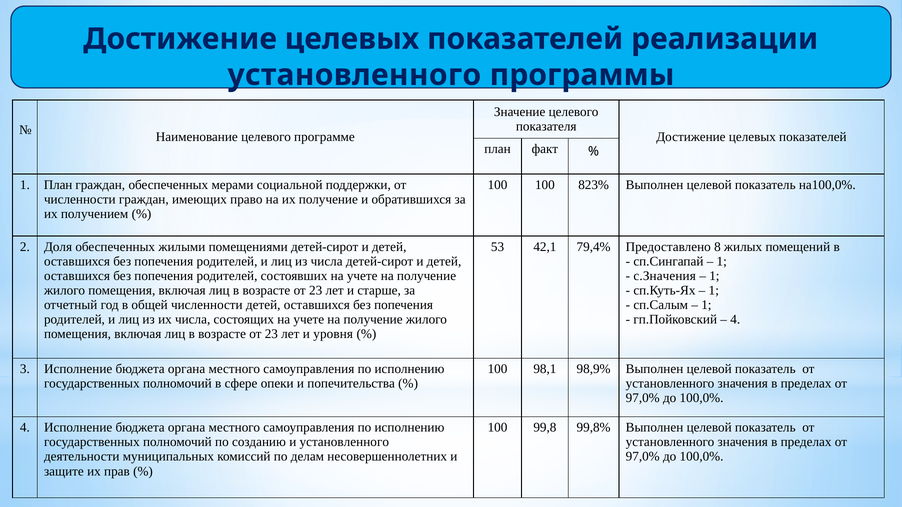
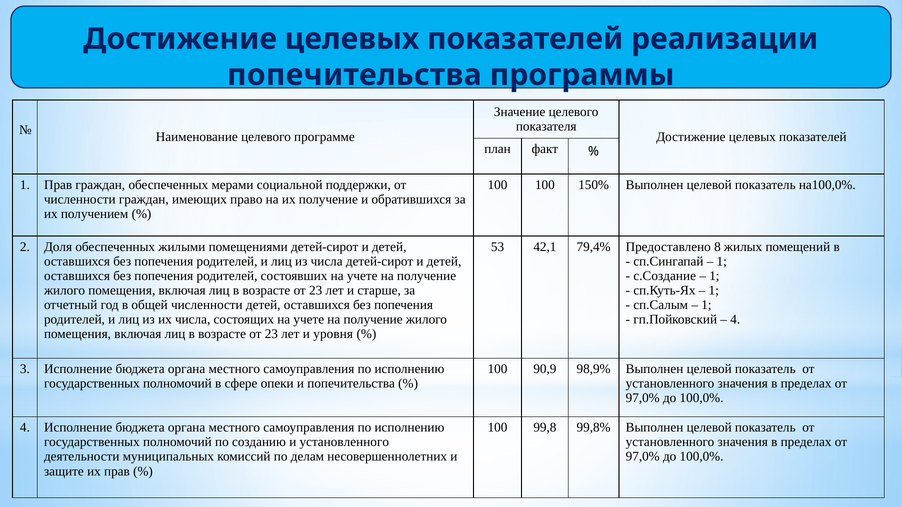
установленного at (354, 75): установленного -> попечительства
1 План: План -> Прав
823%: 823% -> 150%
с.Значения: с.Значения -> с.Создание
98,1: 98,1 -> 90,9
